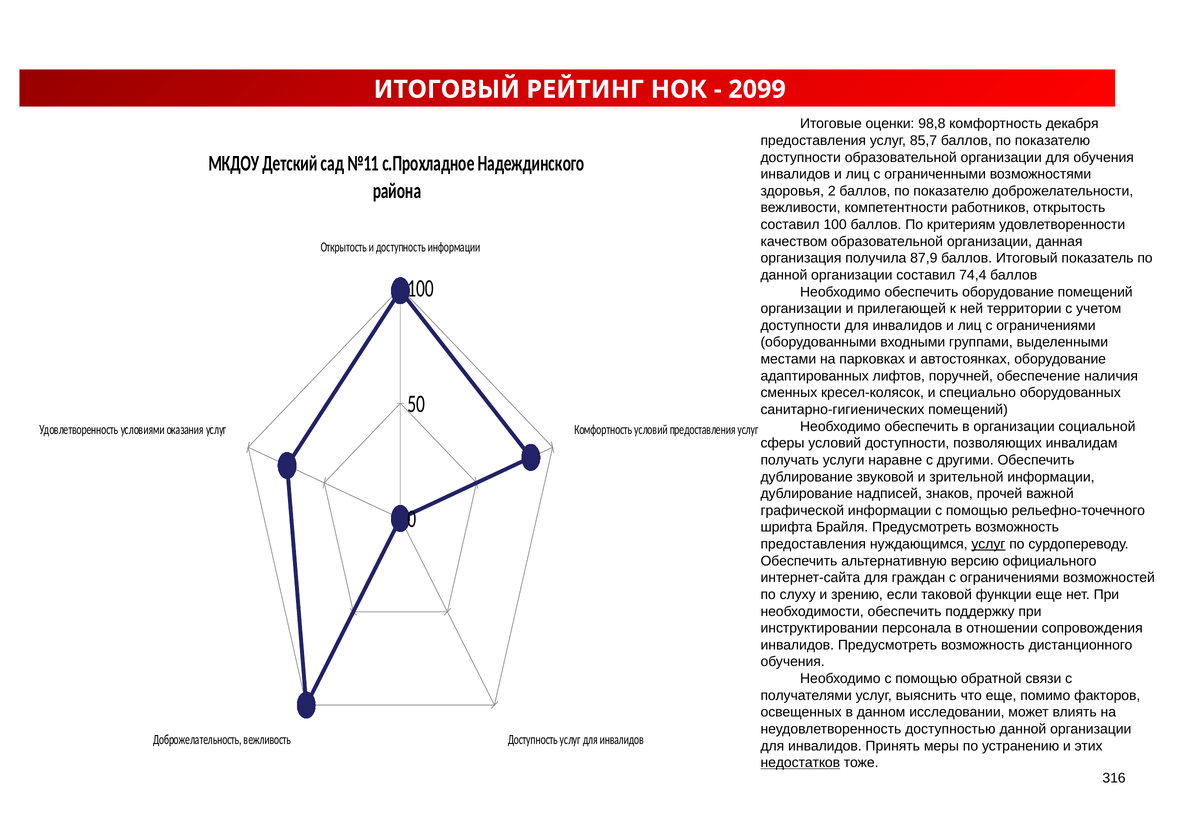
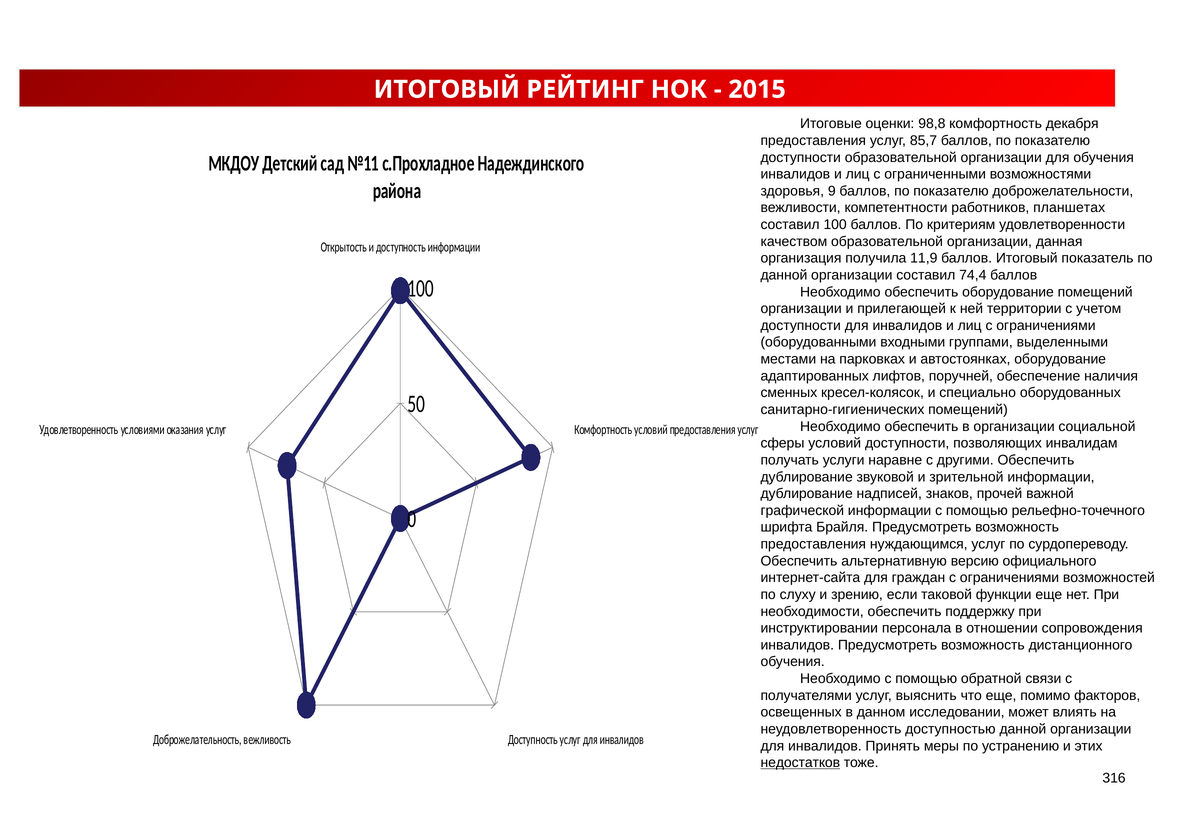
2099: 2099 -> 2015
2: 2 -> 9
работников открытость: открытость -> планшетах
87,9: 87,9 -> 11,9
услуг at (988, 544) underline: present -> none
